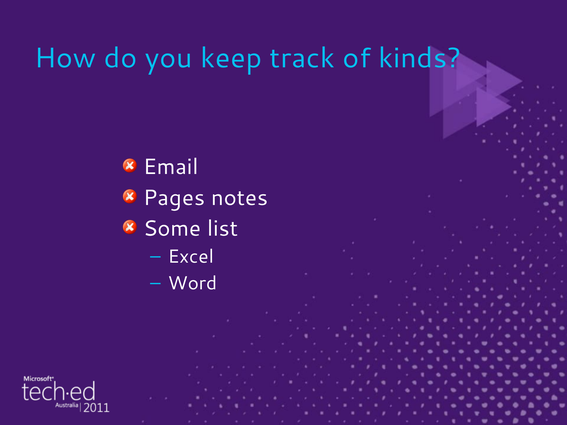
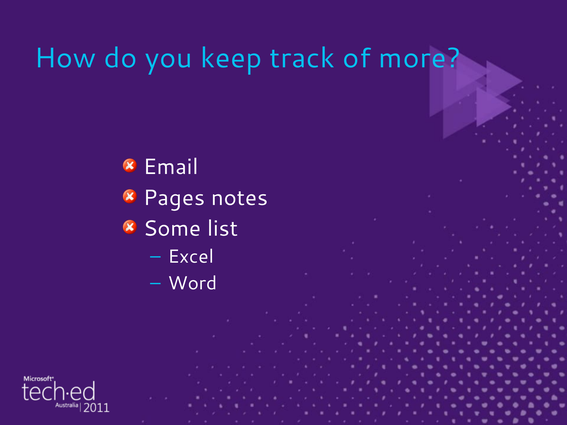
kinds: kinds -> more
